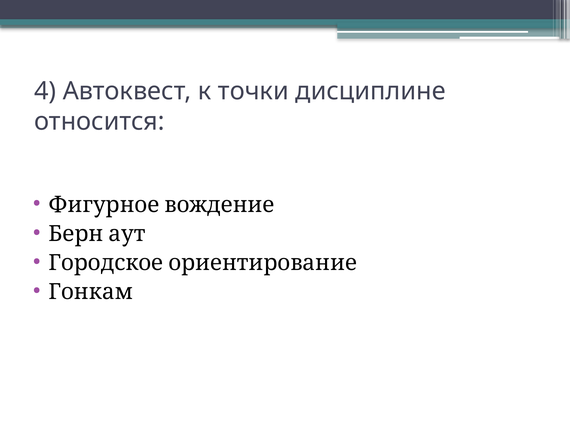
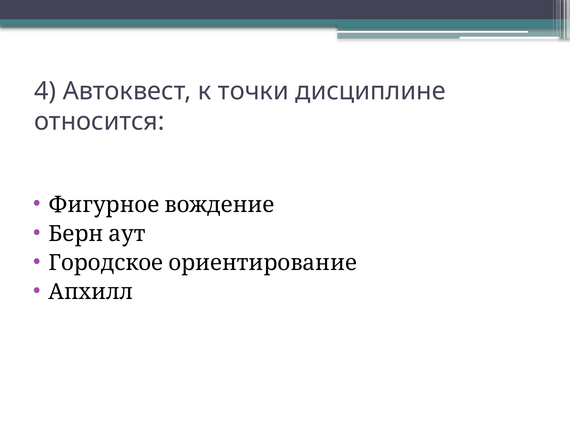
Гонкам: Гонкам -> Апхилл
